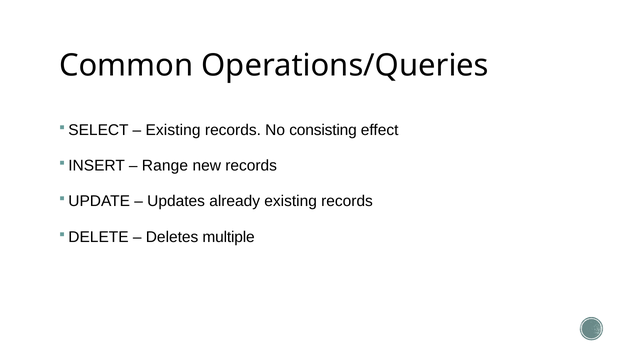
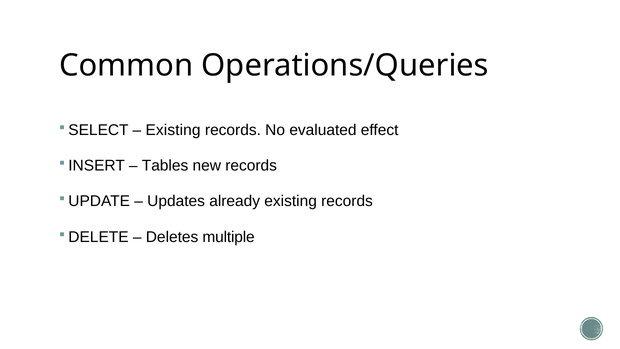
consisting: consisting -> evaluated
Range: Range -> Tables
